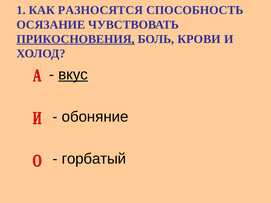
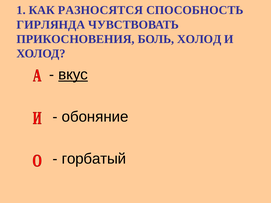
ОСЯЗАНИЕ: ОСЯЗАНИЕ -> ГИРЛЯНДА
ПРИКОСНОВЕНИЯ underline: present -> none
БОЛЬ КРОВИ: КРОВИ -> ХОЛОД
